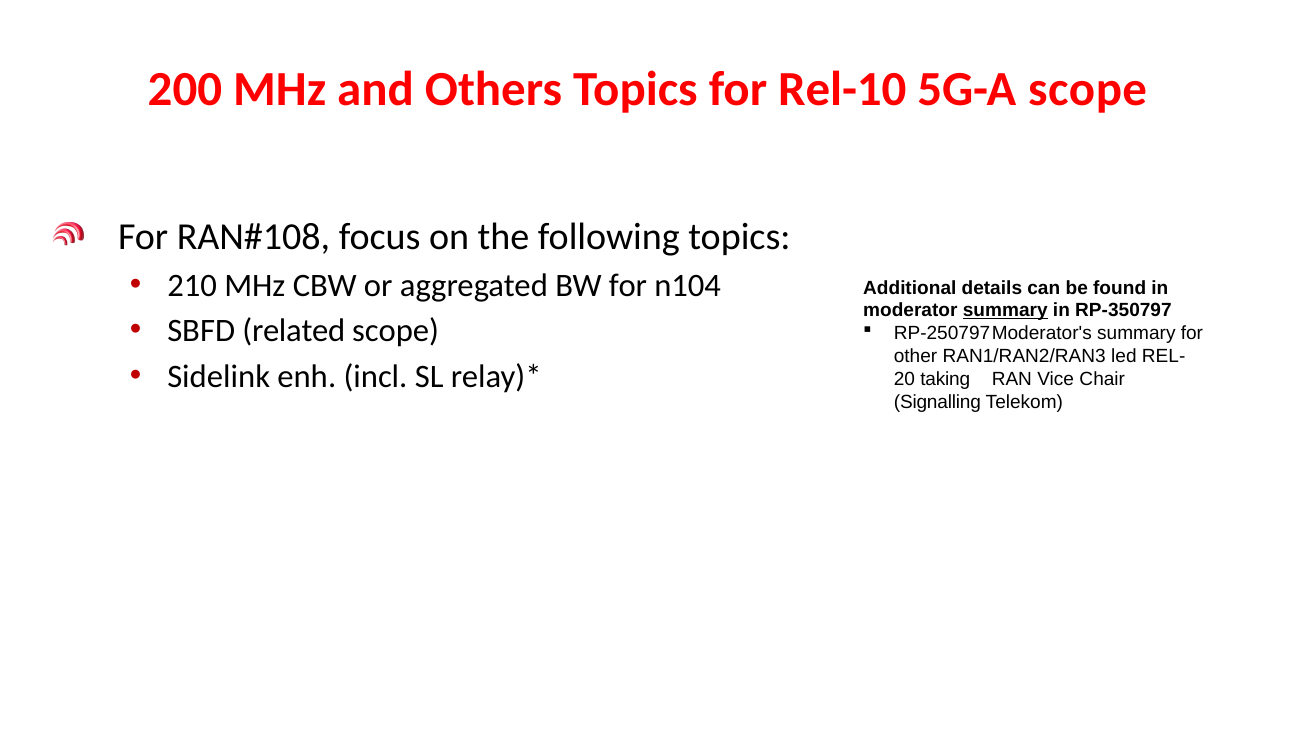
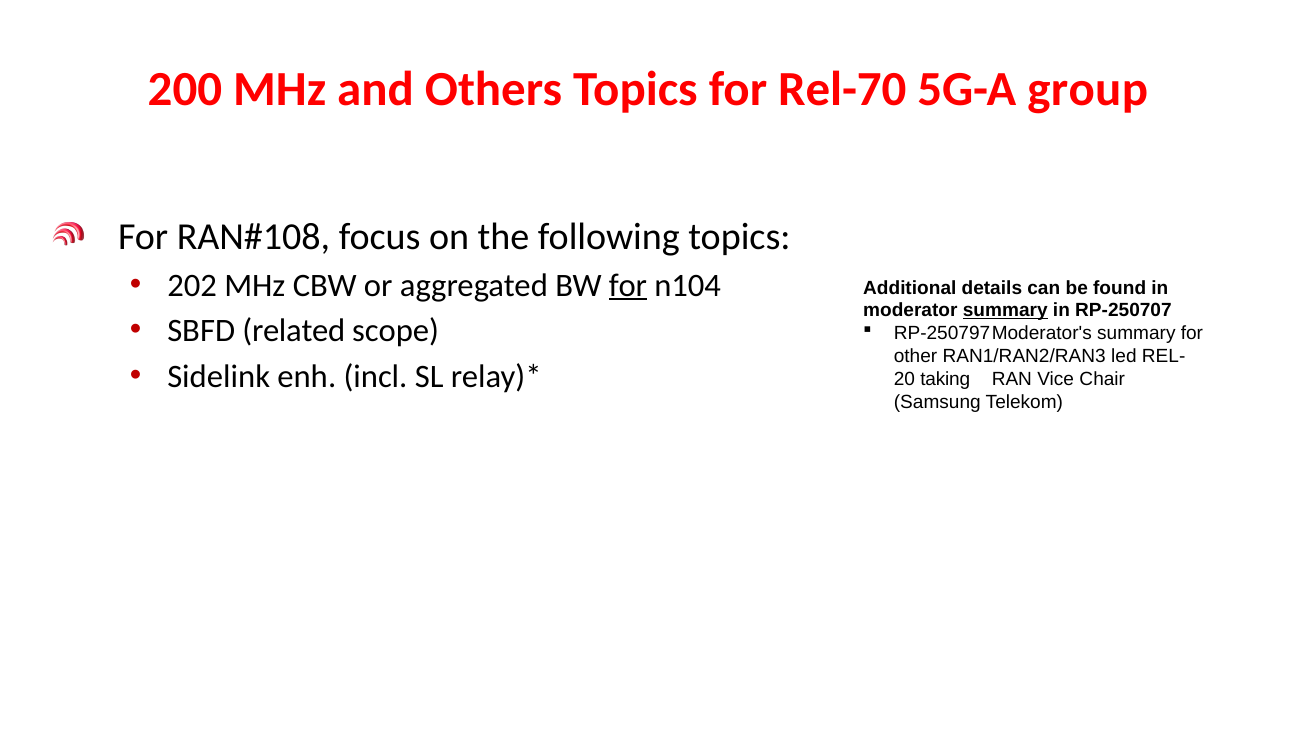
Rel-10: Rel-10 -> Rel-70
5G-A scope: scope -> group
210: 210 -> 202
for at (628, 285) underline: none -> present
RP-350797: RP-350797 -> RP-250707
Signalling: Signalling -> Samsung
